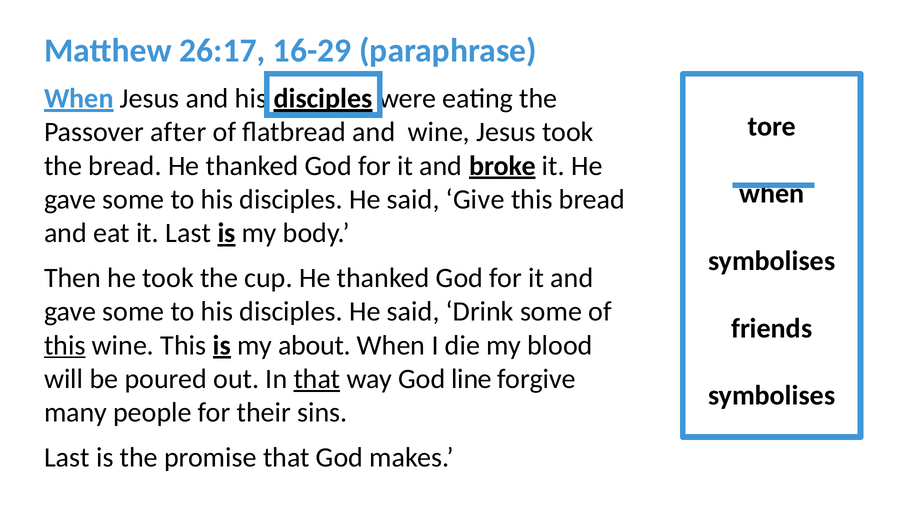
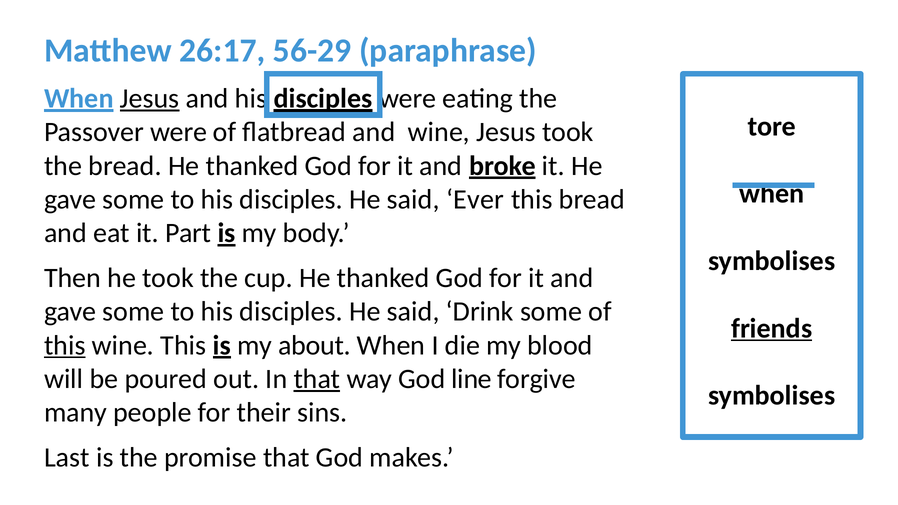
16-29: 16-29 -> 56-29
Jesus at (150, 98) underline: none -> present
Passover after: after -> were
Give: Give -> Ever
it Last: Last -> Part
friends underline: none -> present
